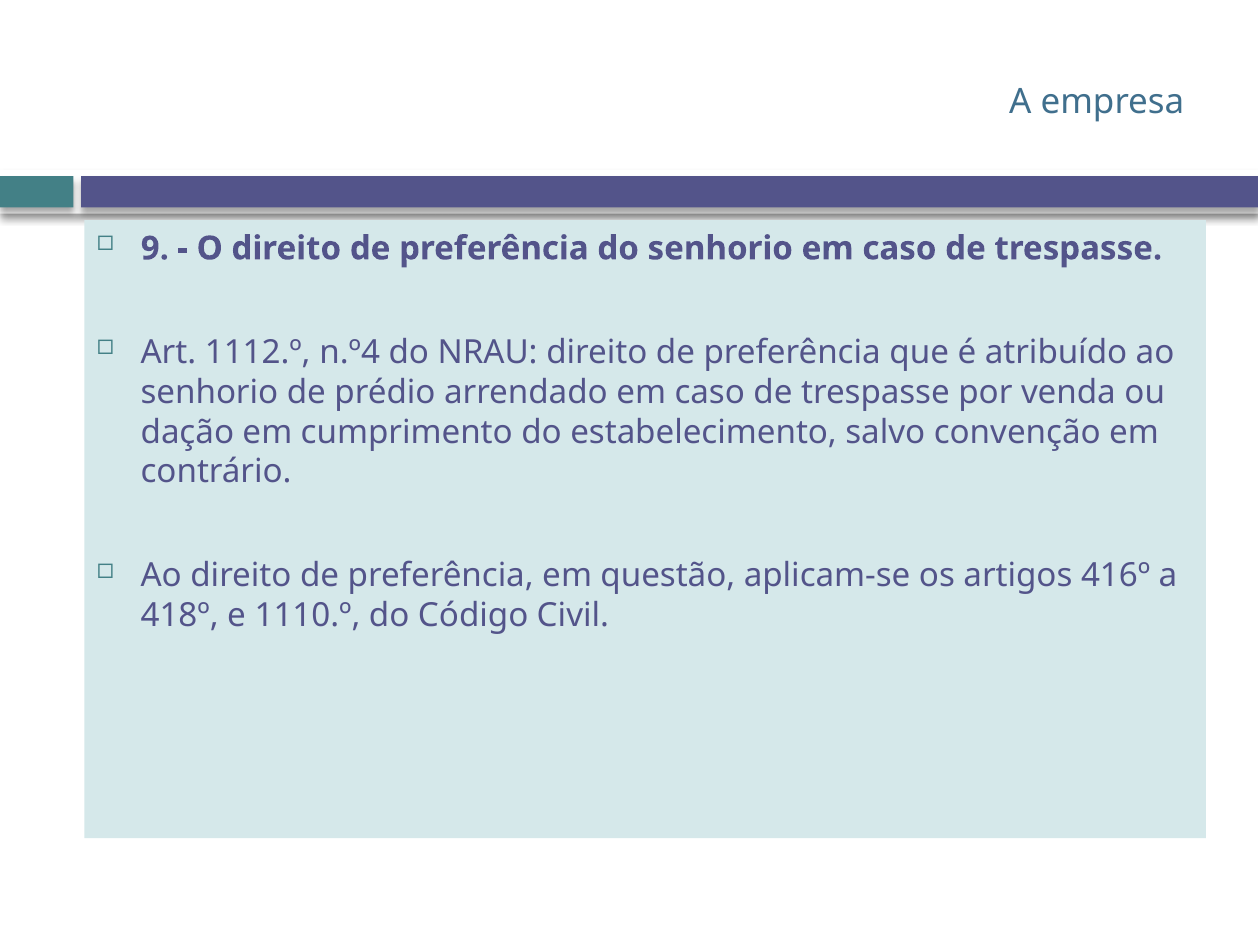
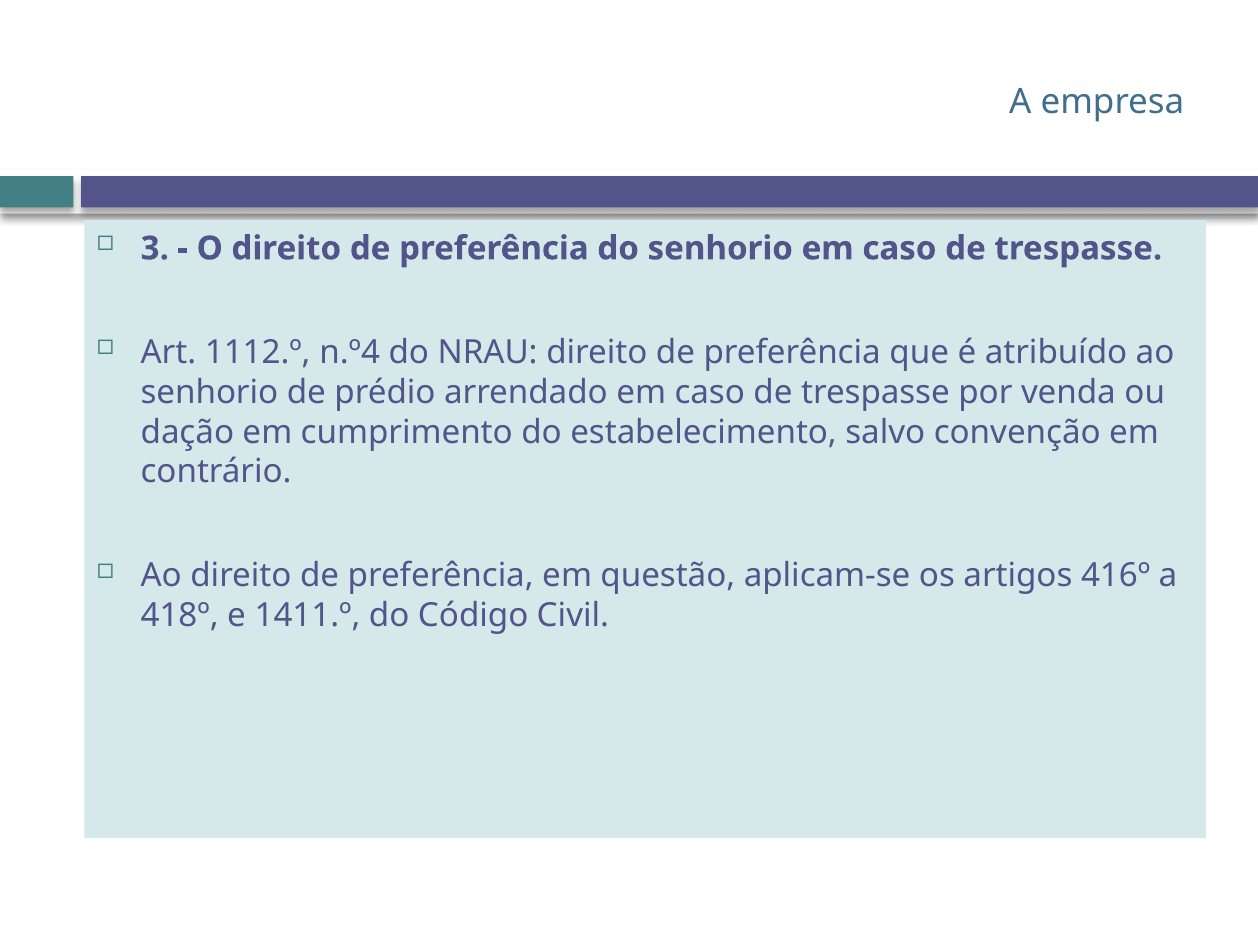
9: 9 -> 3
1110.º: 1110.º -> 1411.º
